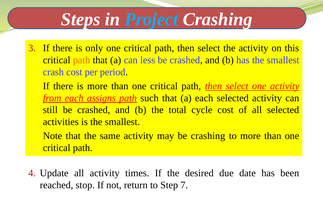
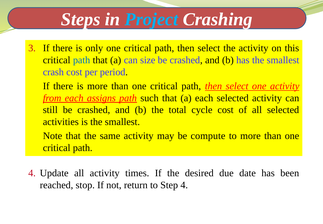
path at (82, 60) colour: orange -> blue
less: less -> size
be crashing: crashing -> compute
Step 7: 7 -> 4
